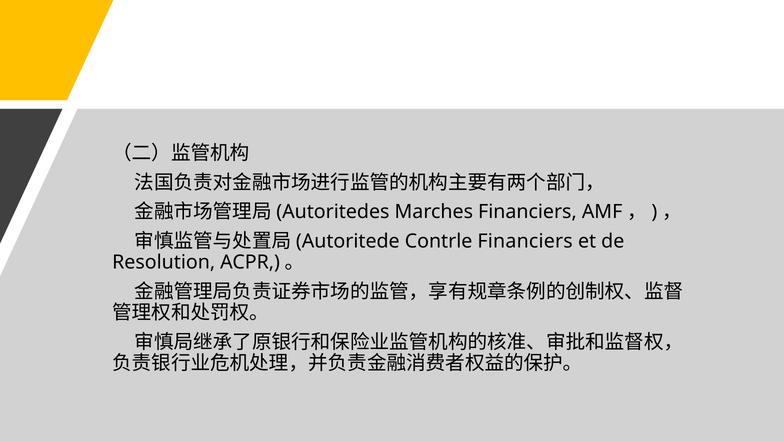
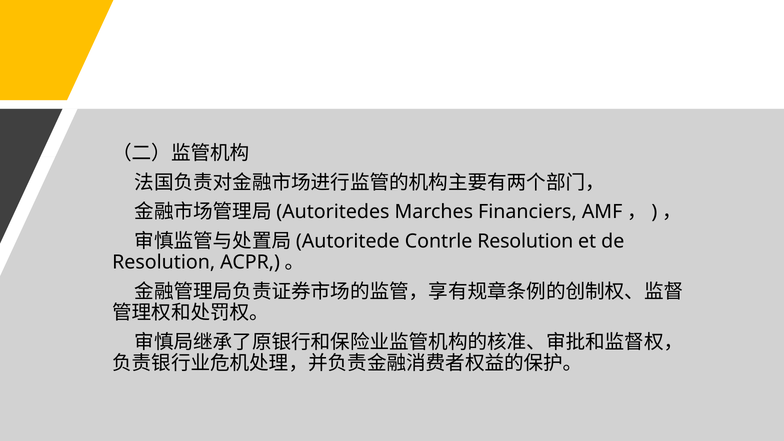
Contrle Financiers: Financiers -> Resolution
